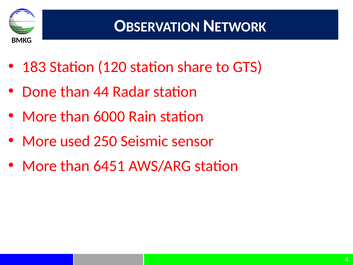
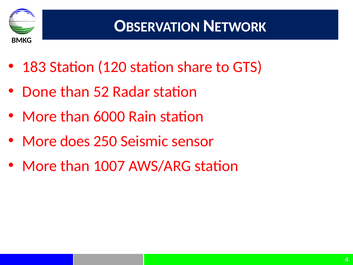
44: 44 -> 52
used: used -> does
6451: 6451 -> 1007
